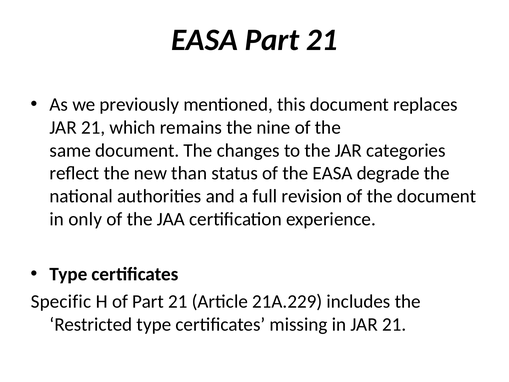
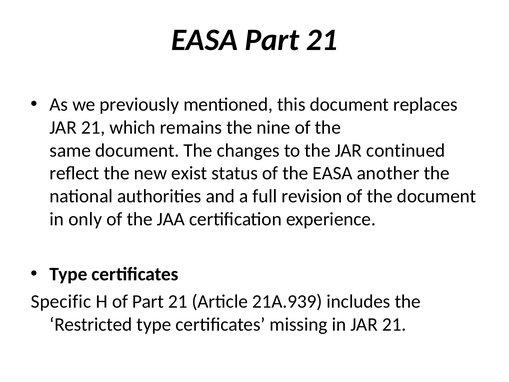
categories: categories -> continued
than: than -> exist
degrade: degrade -> another
21A.229: 21A.229 -> 21A.939
